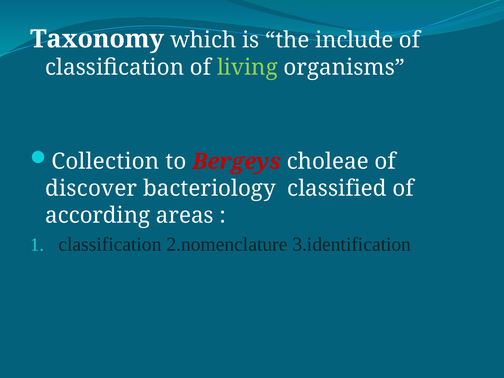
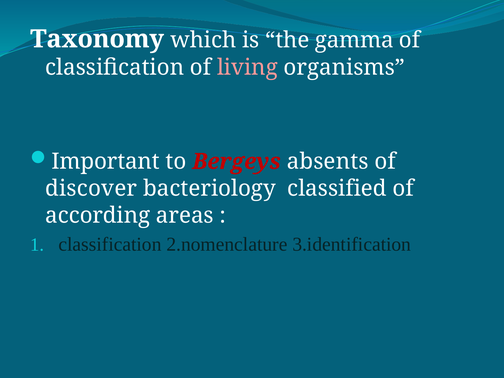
include: include -> gamma
living colour: light green -> pink
Collection: Collection -> Important
choleae: choleae -> absents
